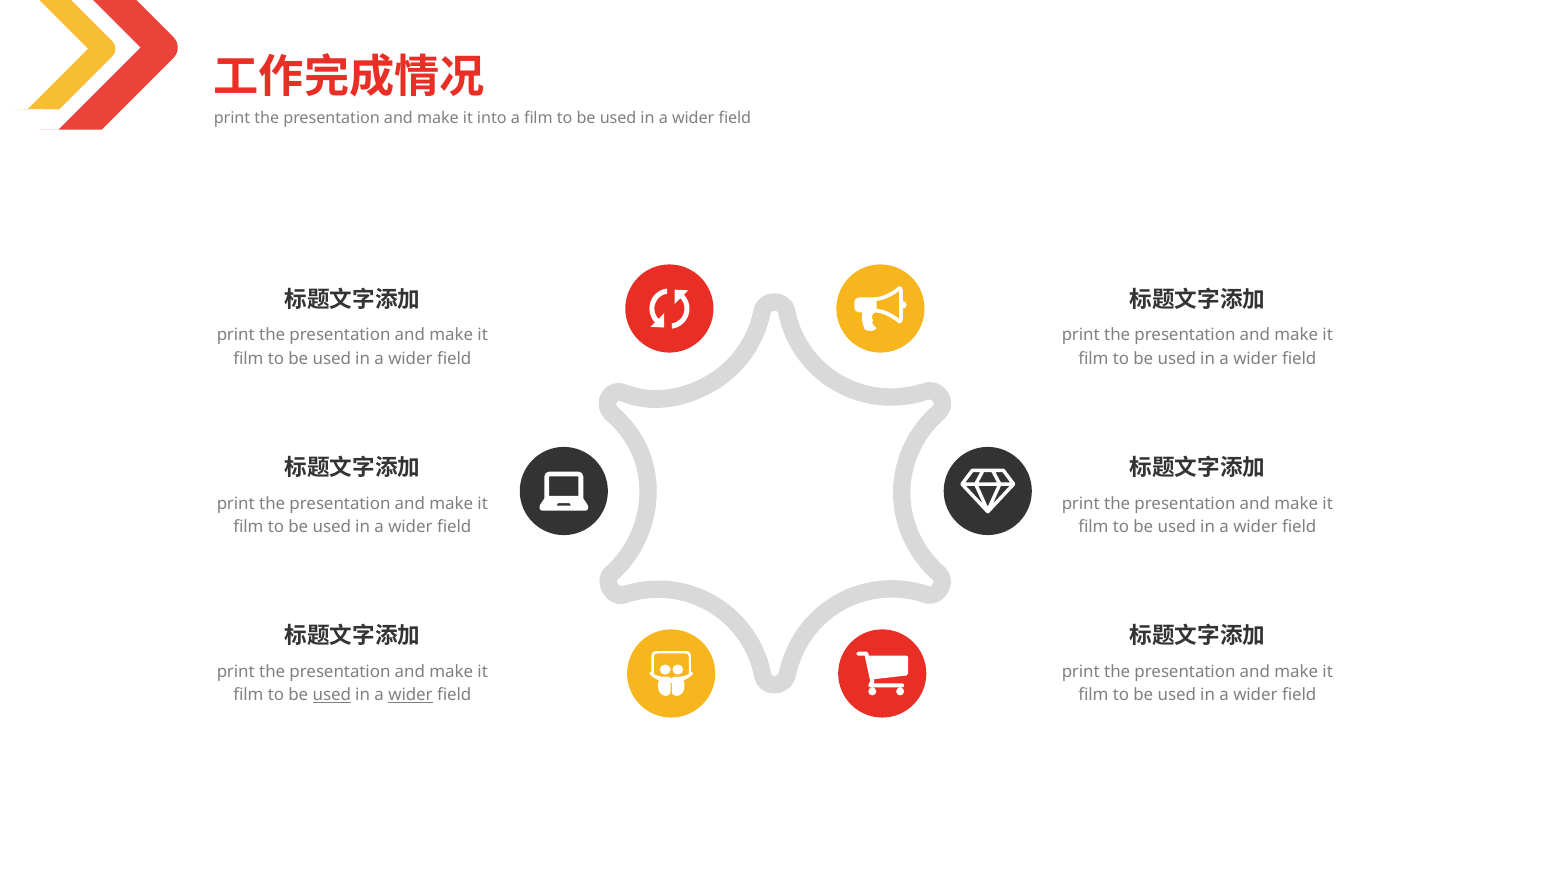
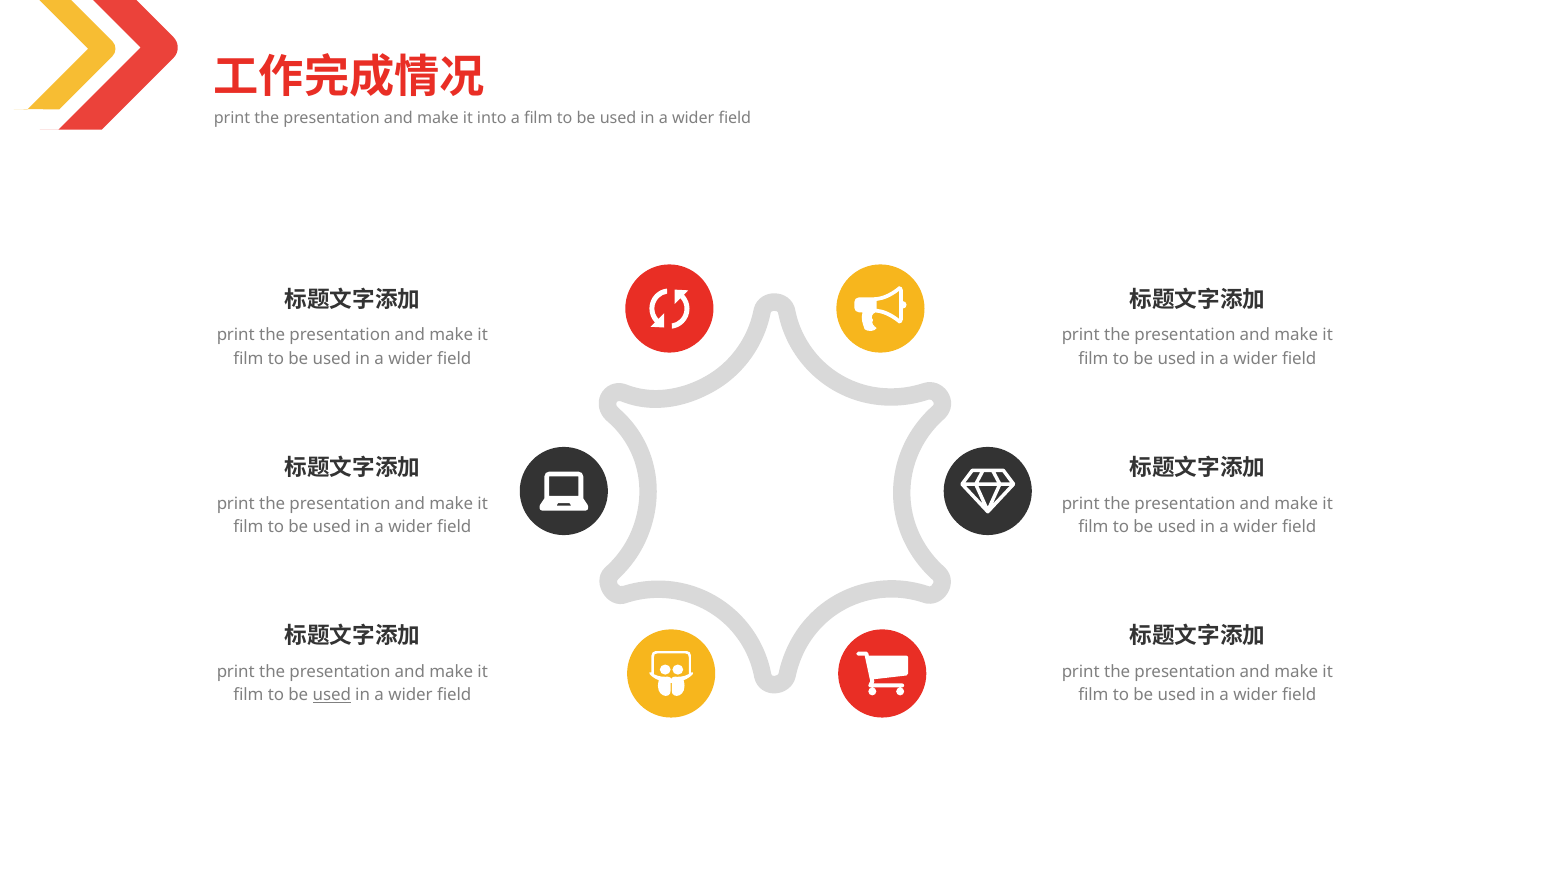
wider at (410, 695) underline: present -> none
